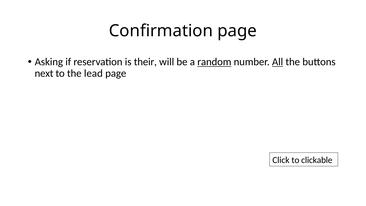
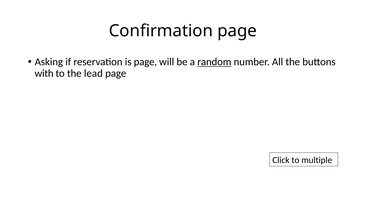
is their: their -> page
All underline: present -> none
next: next -> with
clickable: clickable -> multiple
